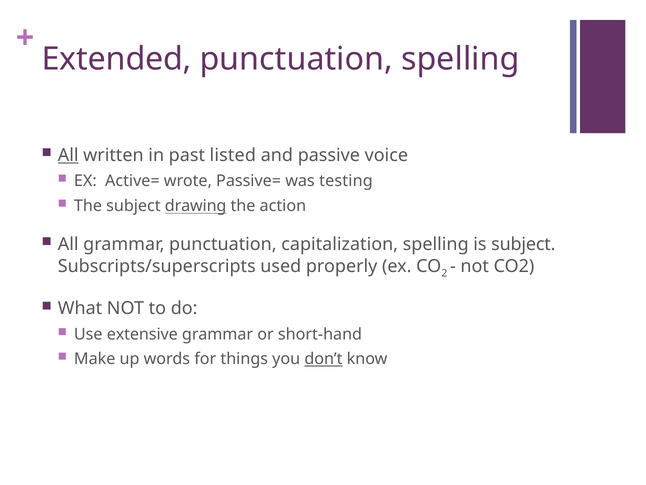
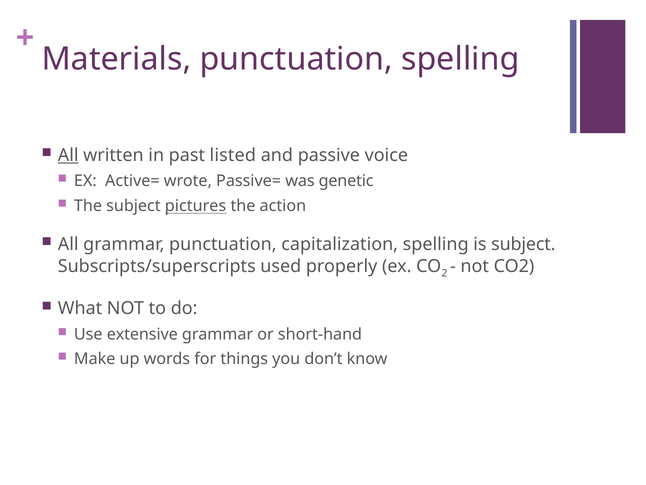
Extended: Extended -> Materials
testing: testing -> genetic
drawing: drawing -> pictures
don’t underline: present -> none
